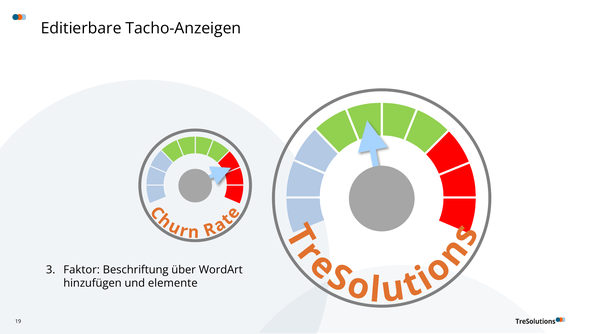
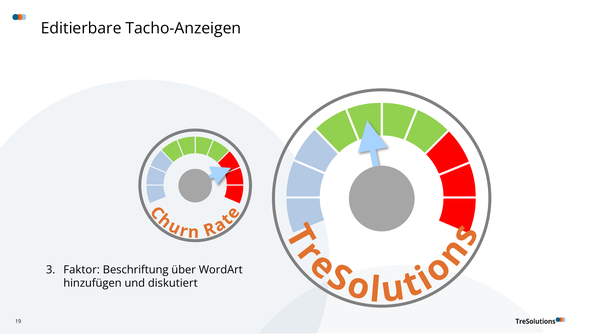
elemente: elemente -> diskutiert
